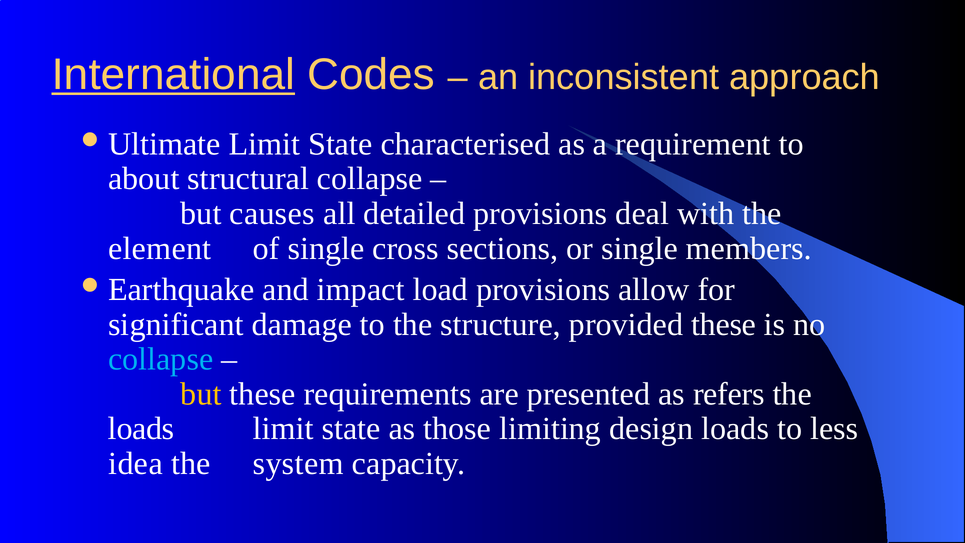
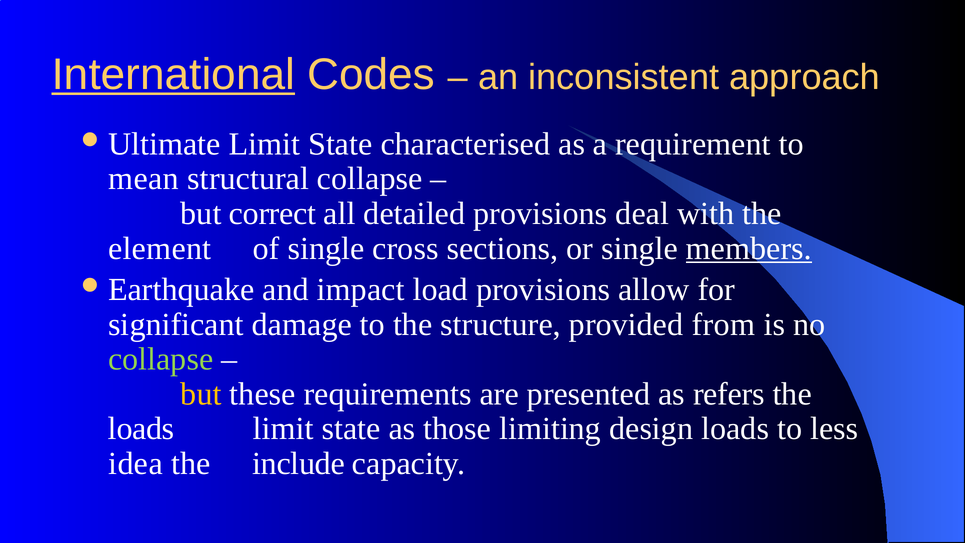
about: about -> mean
causes: causes -> correct
members underline: none -> present
provided these: these -> from
collapse at (161, 359) colour: light blue -> light green
system: system -> include
